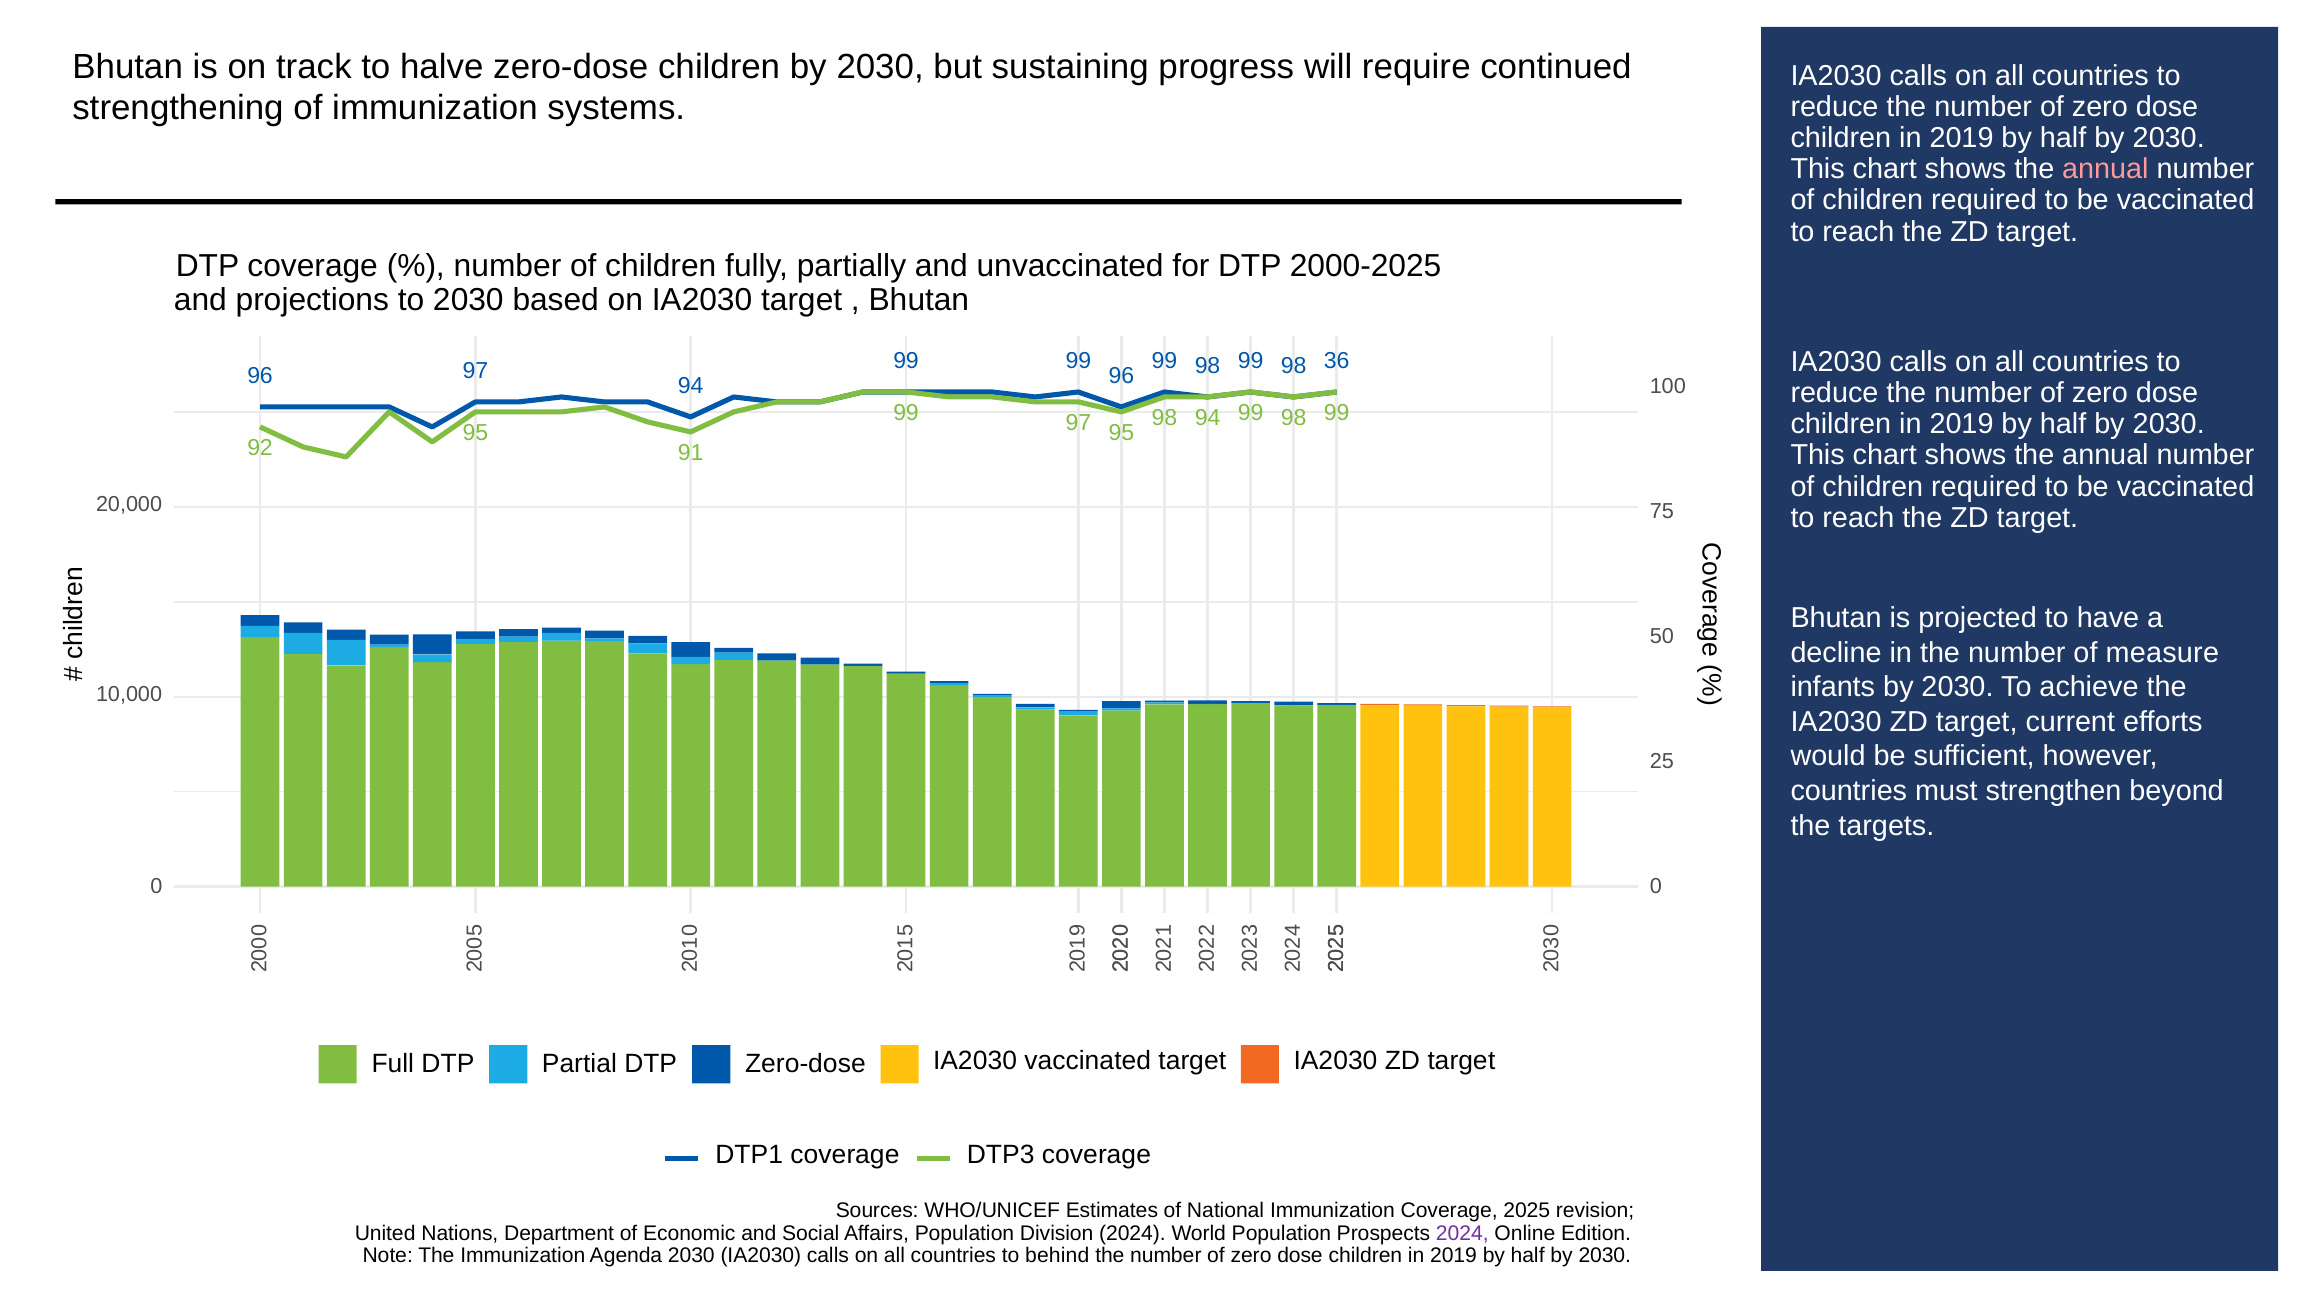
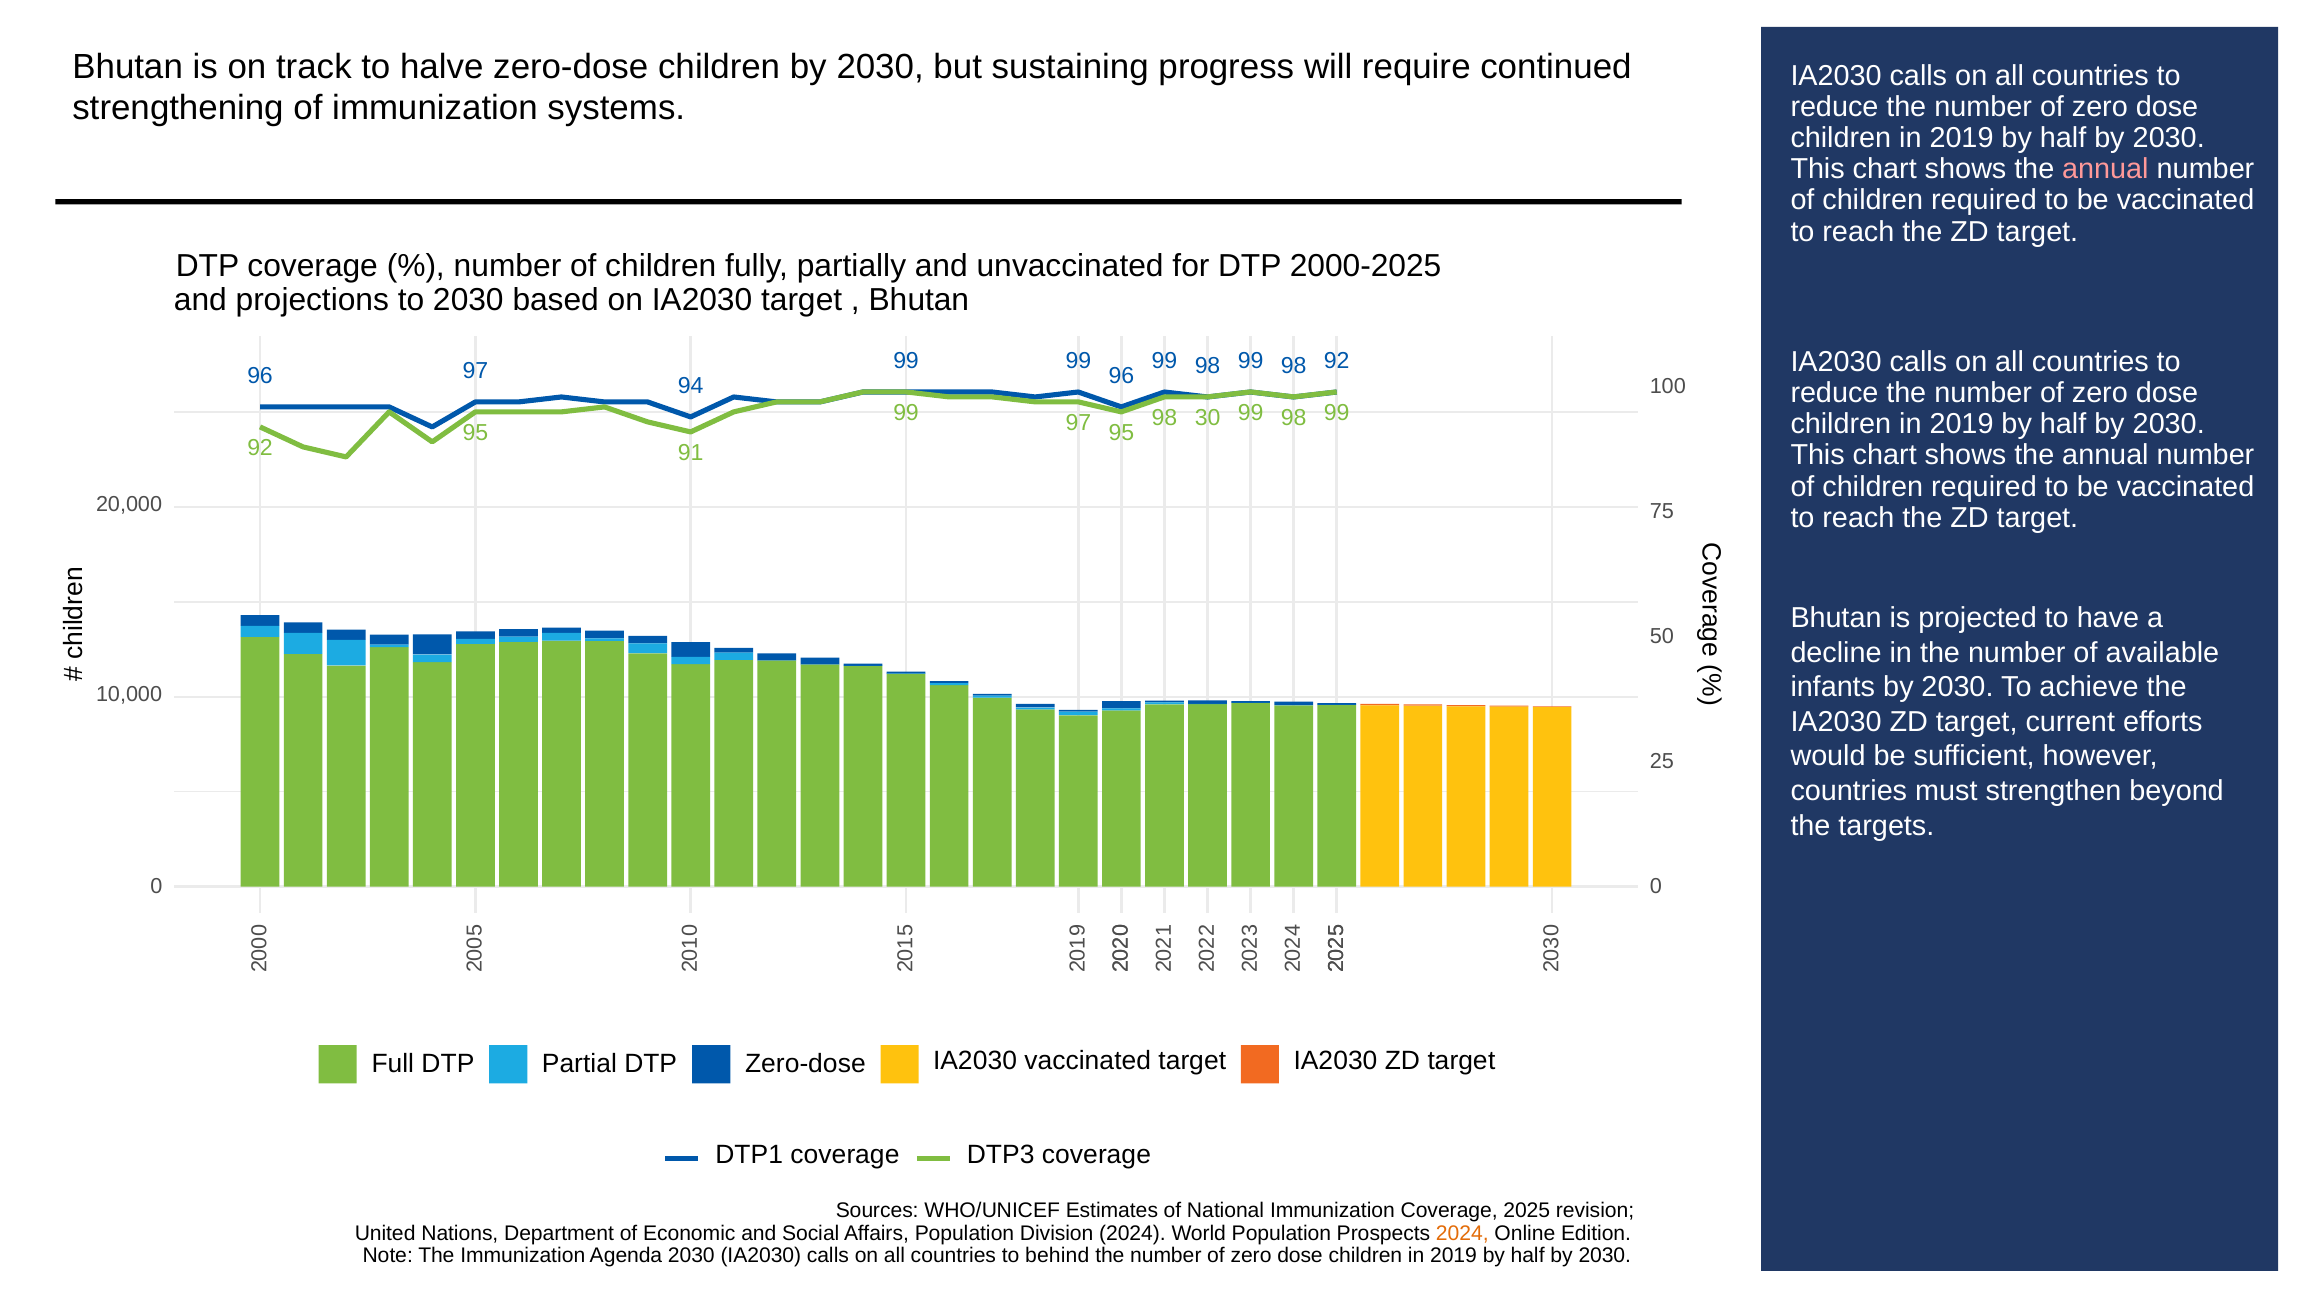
98 36: 36 -> 92
98 94: 94 -> 30
measure: measure -> available
2024 at (1462, 1233) colour: purple -> orange
